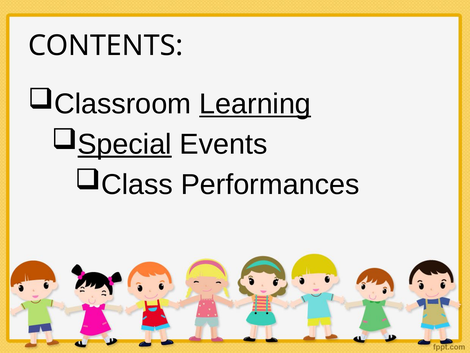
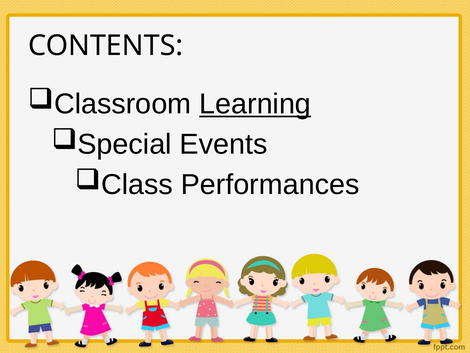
Special underline: present -> none
